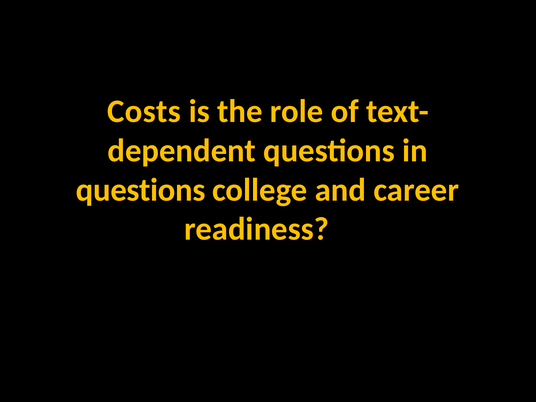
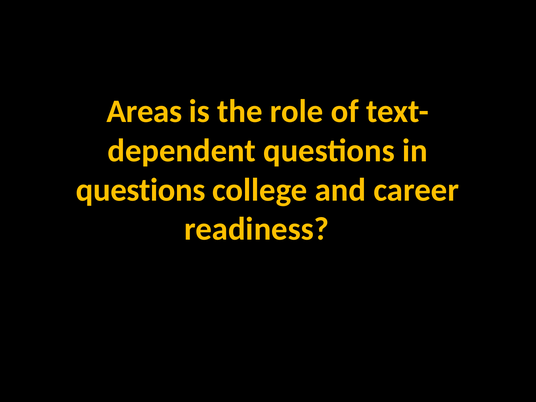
Costs: Costs -> Areas
